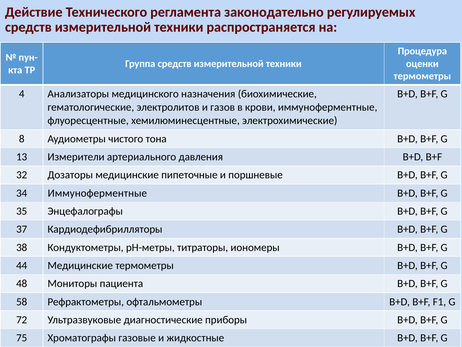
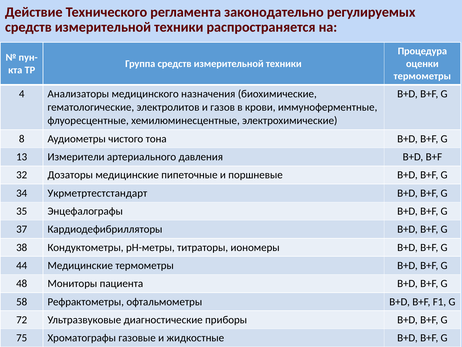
34 Иммуноферментные: Иммуноферментные -> Укрметртестстандарт
